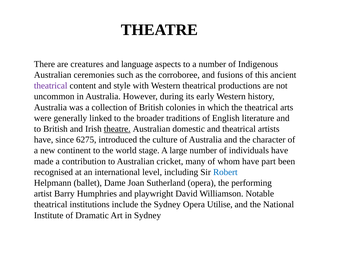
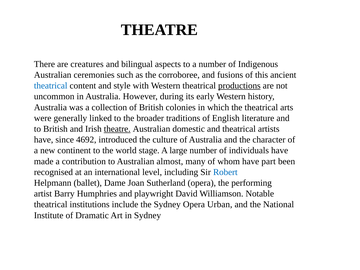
language: language -> bilingual
theatrical at (51, 86) colour: purple -> blue
productions underline: none -> present
6275: 6275 -> 4692
cricket: cricket -> almost
Utilise: Utilise -> Urban
